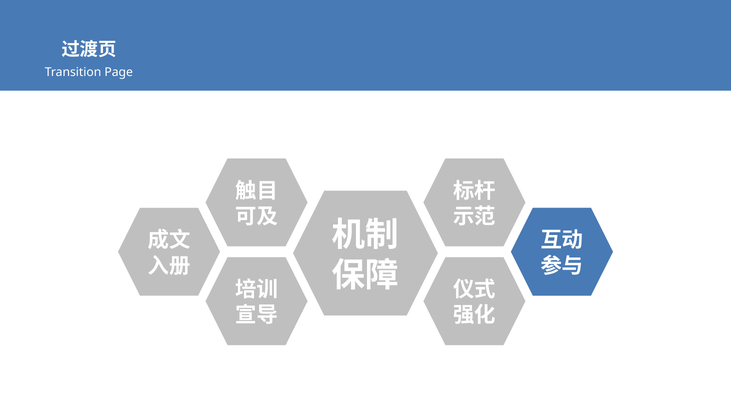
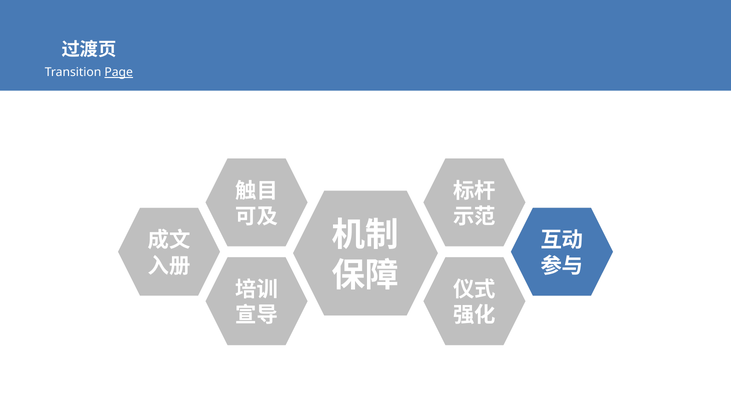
Page underline: none -> present
